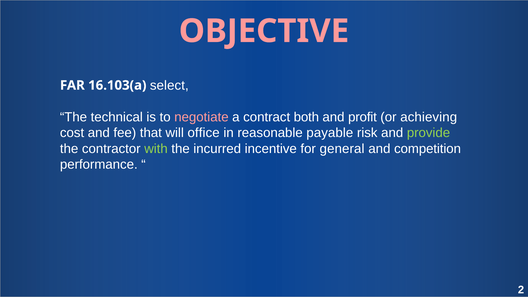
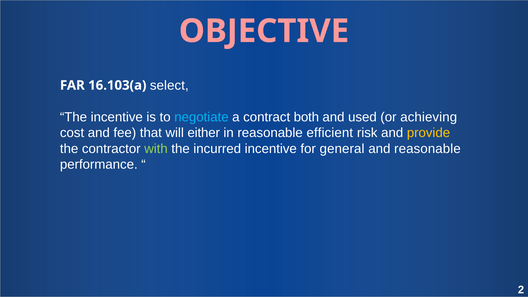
The technical: technical -> incentive
negotiate colour: pink -> light blue
profit: profit -> used
office: office -> either
payable: payable -> efficient
provide colour: light green -> yellow
and competition: competition -> reasonable
